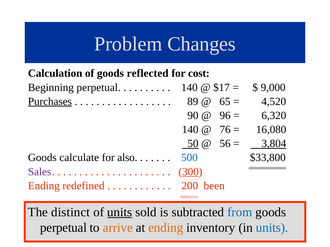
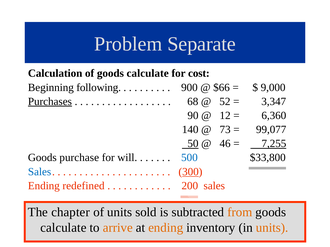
Changes: Changes -> Separate
of goods reflected: reflected -> calculate
Beginning perpetual: perpetual -> following
140 at (189, 88): 140 -> 900
$17: $17 -> $66
89: 89 -> 68
65: 65 -> 52
4,520: 4,520 -> 3,347
96: 96 -> 12
6,320: 6,320 -> 6,360
76: 76 -> 73
16,080: 16,080 -> 99,077
56: 56 -> 46
3,804: 3,804 -> 7,255
calculate: calculate -> purchase
also: also -> will
Sales at (40, 172) colour: purple -> blue
200 been: been -> sales
distinct: distinct -> chapter
units at (120, 213) underline: present -> none
from colour: blue -> orange
perpetual at (64, 228): perpetual -> calculate
units at (272, 228) colour: blue -> orange
